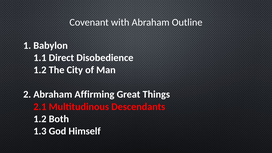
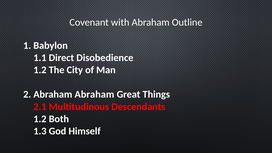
Abraham Affirming: Affirming -> Abraham
